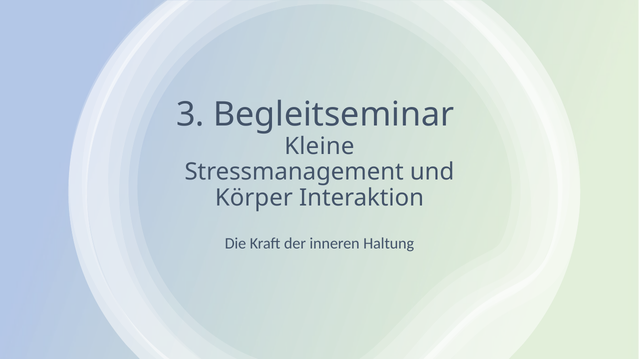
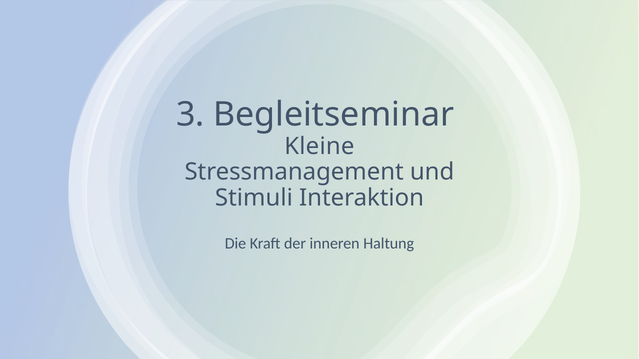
Körper: Körper -> Stimuli
